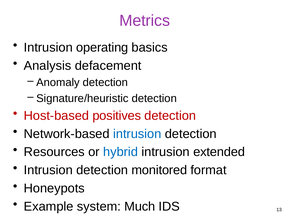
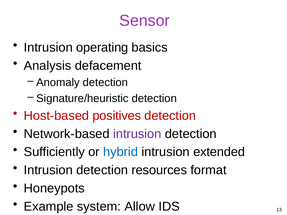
Metrics: Metrics -> Sensor
intrusion at (137, 134) colour: blue -> purple
Resources: Resources -> Sufficiently
monitored: monitored -> resources
Much: Much -> Allow
